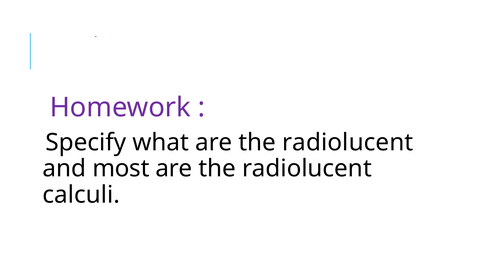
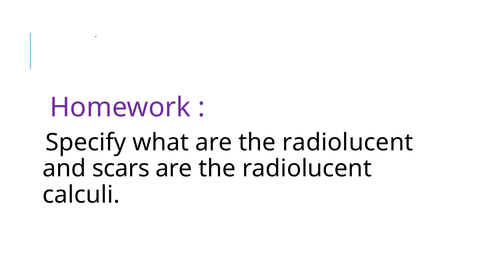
most: most -> scars
